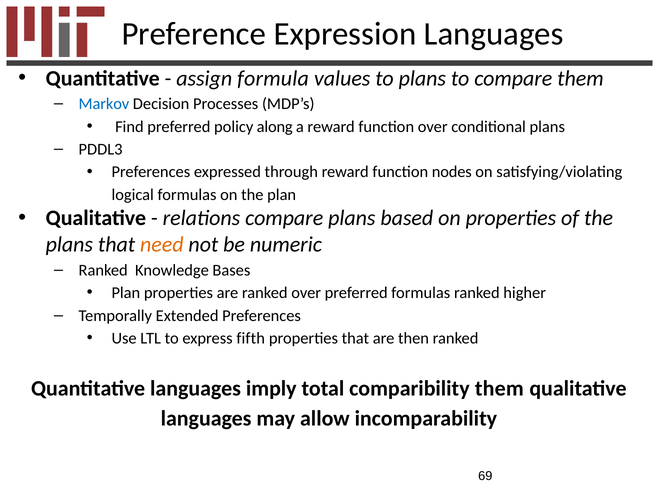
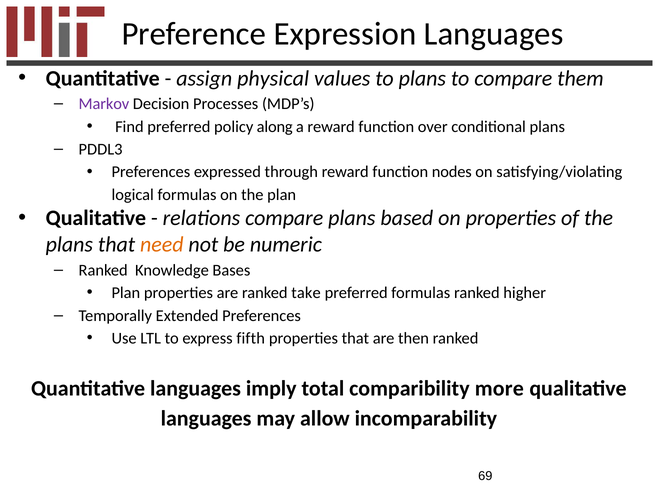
formula: formula -> physical
Markov colour: blue -> purple
ranked over: over -> take
comparibility them: them -> more
